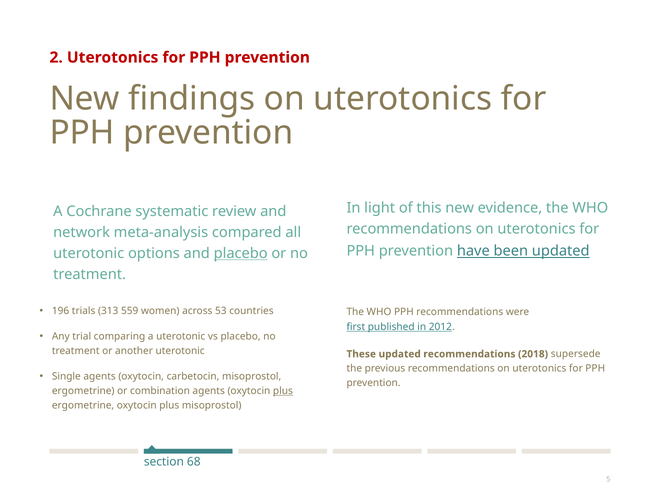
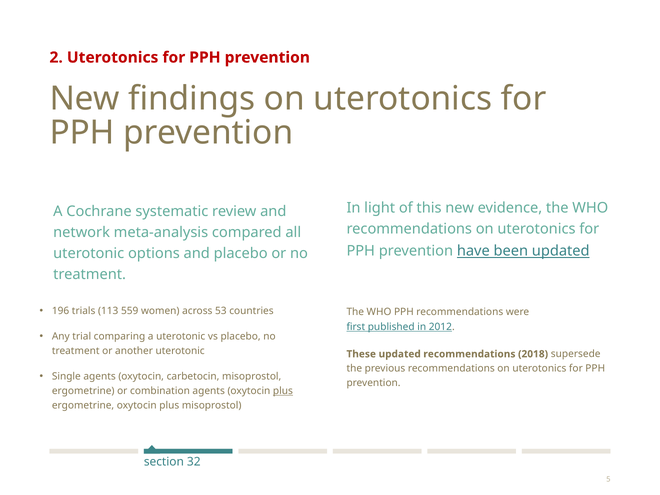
placebo at (241, 253) underline: present -> none
313: 313 -> 113
68: 68 -> 32
